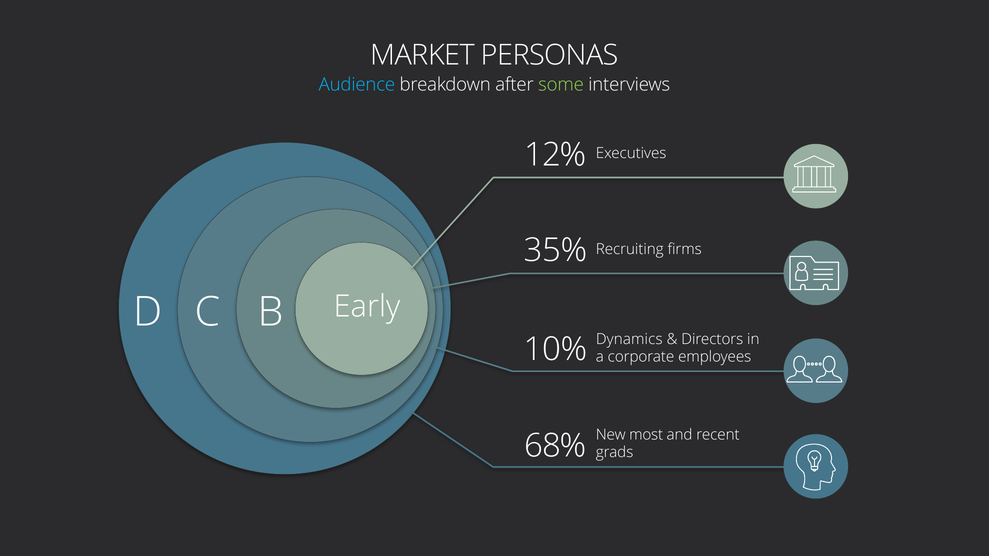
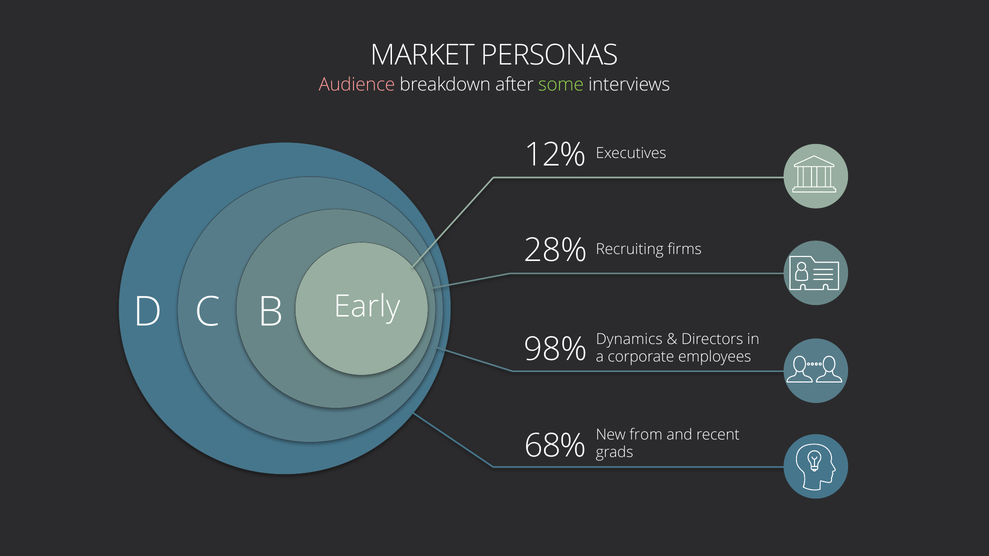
Audience colour: light blue -> pink
35%: 35% -> 28%
10%: 10% -> 98%
most: most -> from
